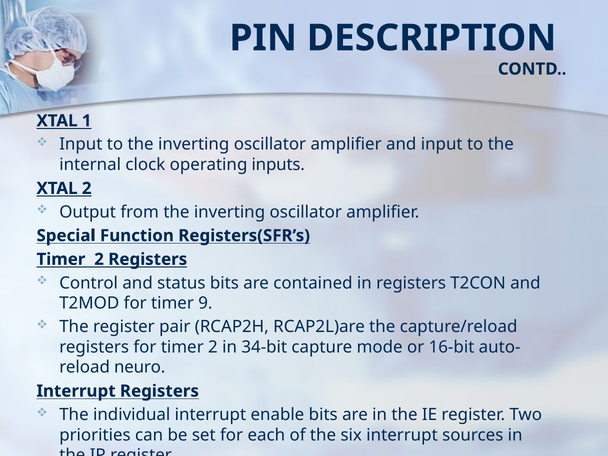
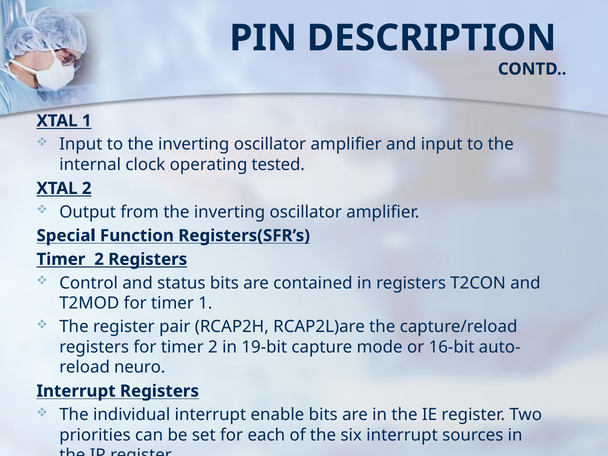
inputs: inputs -> tested
timer 9: 9 -> 1
34-bit: 34-bit -> 19-bit
